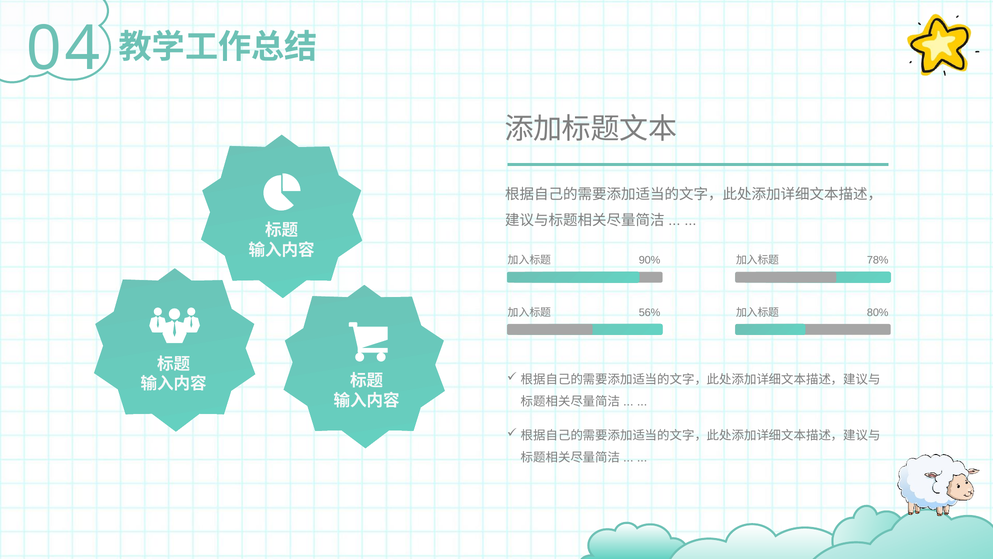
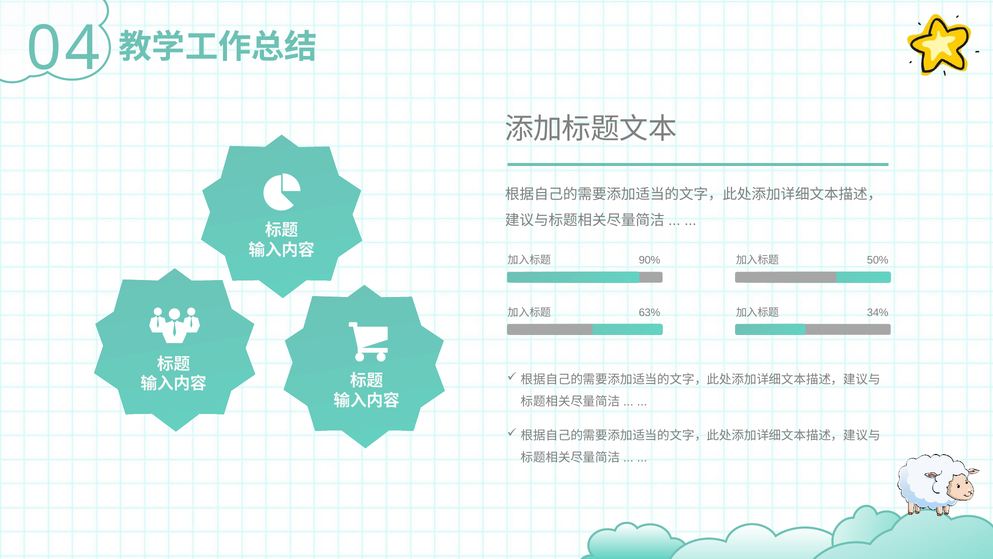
78%: 78% -> 50%
56%: 56% -> 63%
80%: 80% -> 34%
